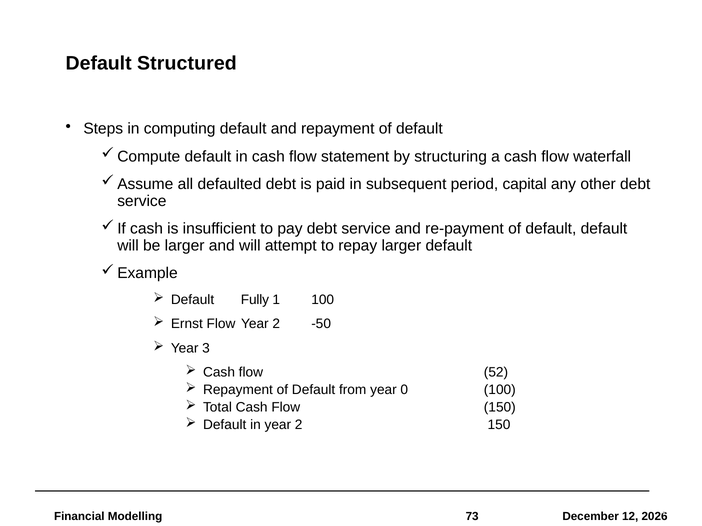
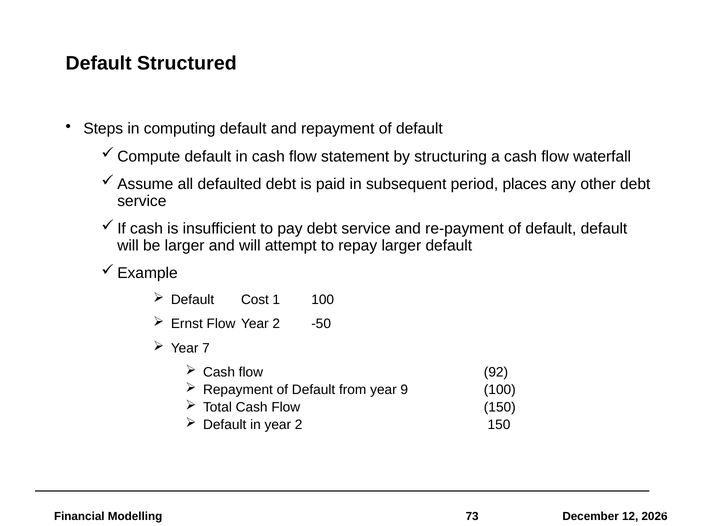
capital: capital -> places
Fully: Fully -> Cost
3: 3 -> 7
52: 52 -> 92
0: 0 -> 9
